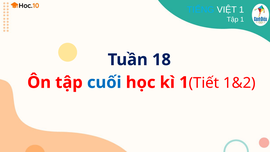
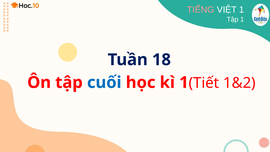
TIẾNG colour: light blue -> pink
